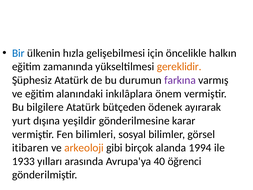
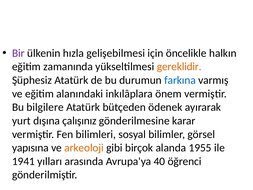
Bir colour: blue -> purple
farkına colour: purple -> blue
yeşildir: yeşildir -> çalışınız
itibaren: itibaren -> yapısına
1994: 1994 -> 1955
1933: 1933 -> 1941
